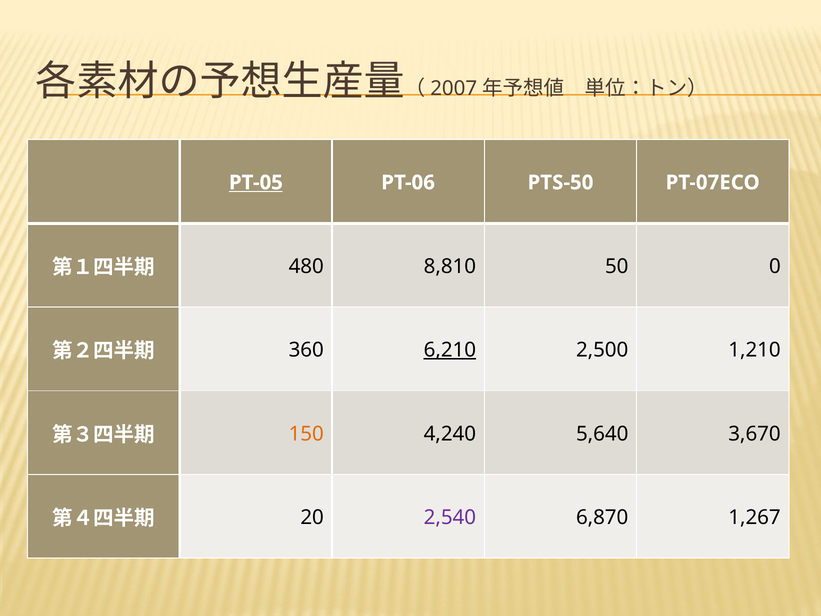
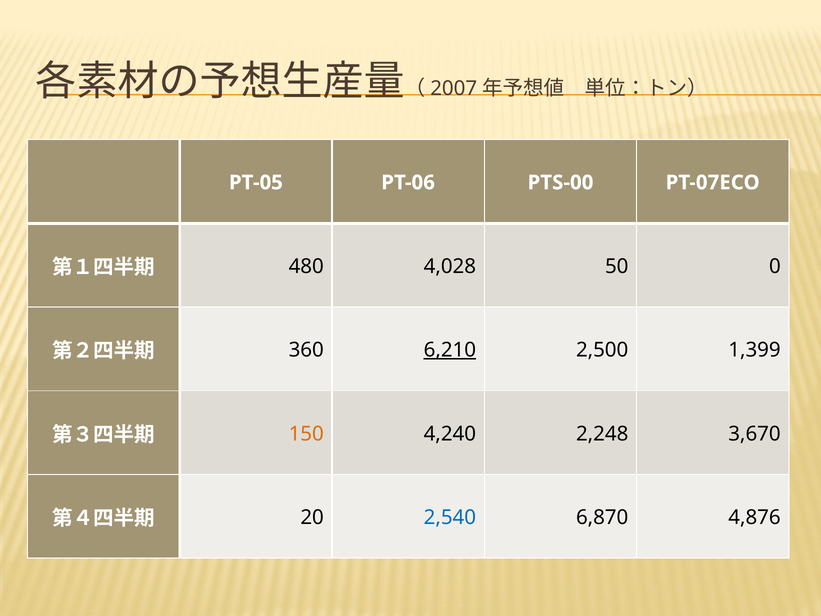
PT-05 underline: present -> none
PTS-50: PTS-50 -> PTS-00
8,810: 8,810 -> 4,028
1,210: 1,210 -> 1,399
5,640: 5,640 -> 2,248
2,540 colour: purple -> blue
1,267: 1,267 -> 4,876
